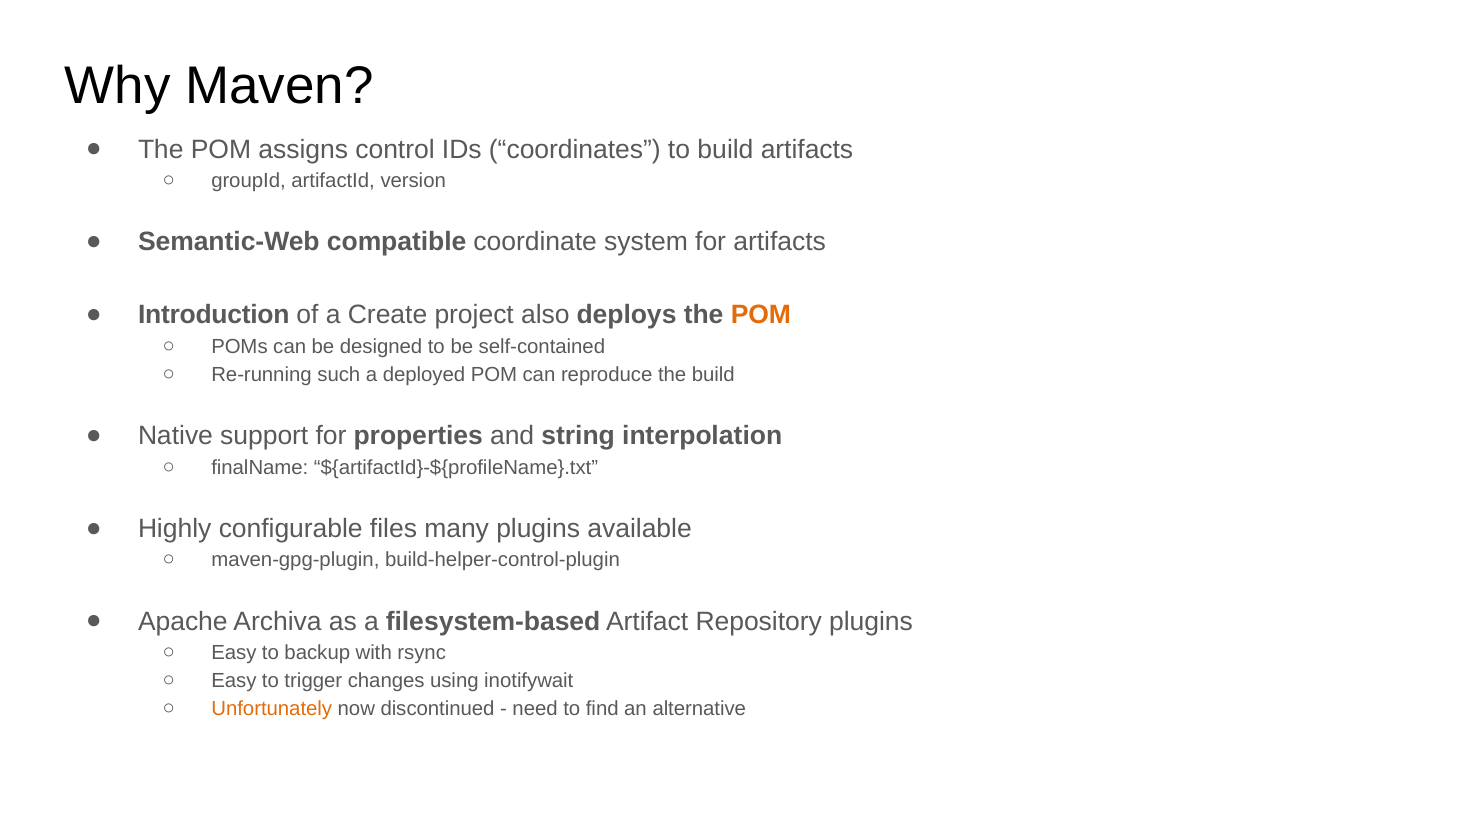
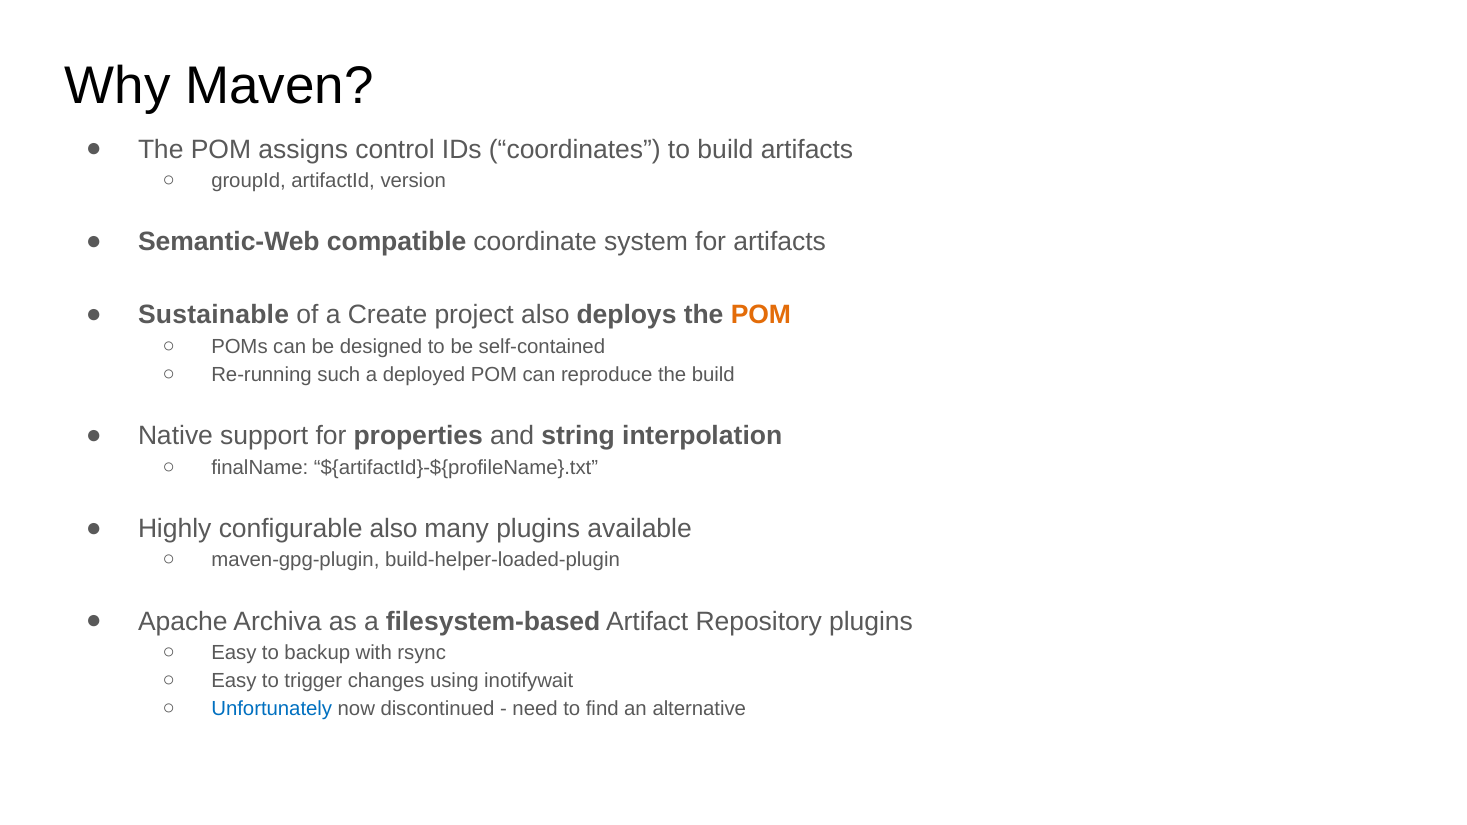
Introduction: Introduction -> Sustainable
configurable files: files -> also
build-helper-control-plugin: build-helper-control-plugin -> build-helper-loaded-plugin
Unfortunately colour: orange -> blue
